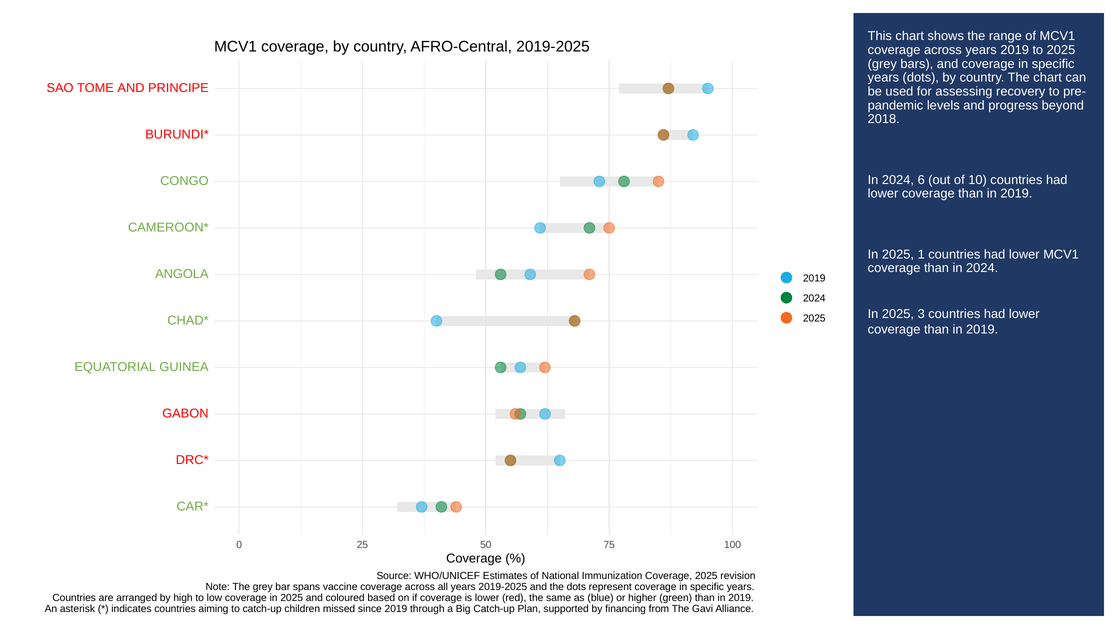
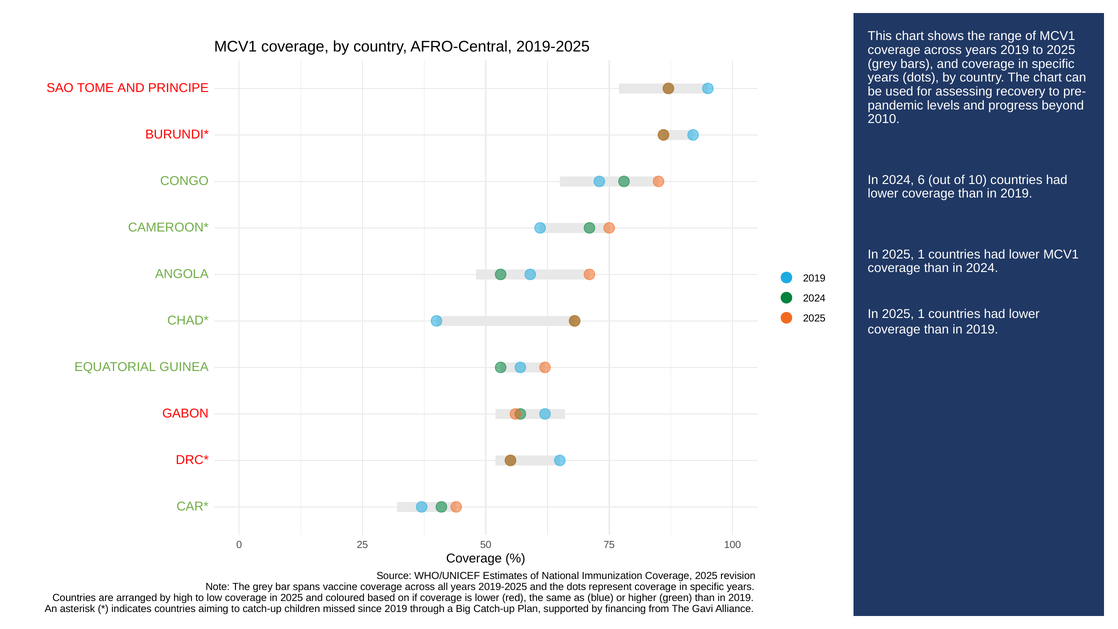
2018: 2018 -> 2010
3 at (921, 314): 3 -> 1
